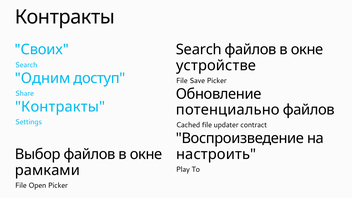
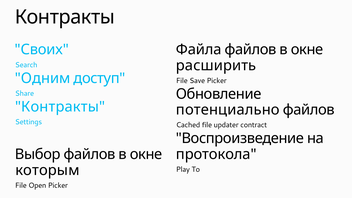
Search at (199, 50): Search -> Файла
устройстве: устройстве -> расширить
настроить: настроить -> протокола
рамками: рамками -> которым
